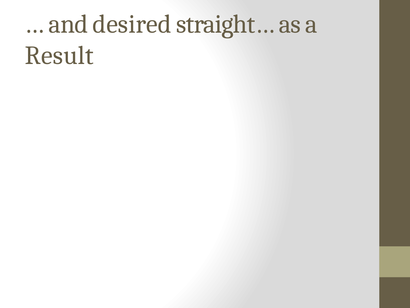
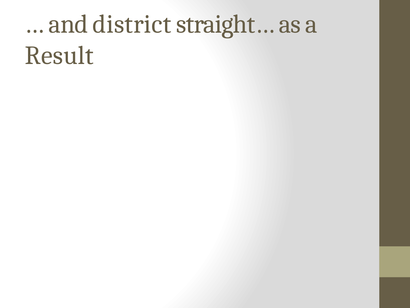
desired: desired -> district
